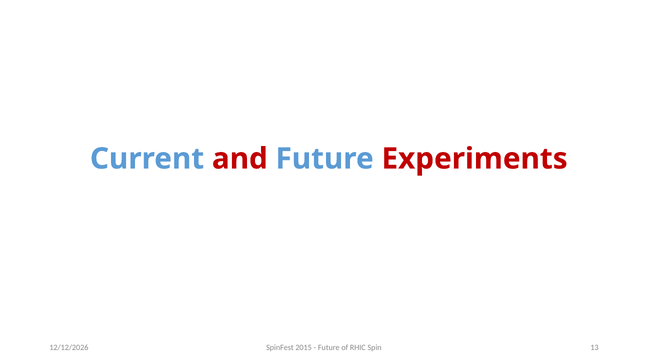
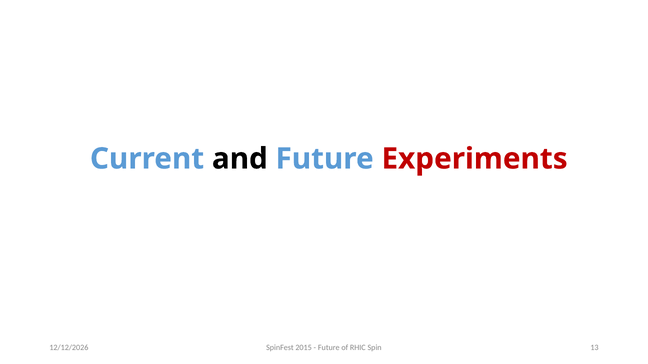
and colour: red -> black
